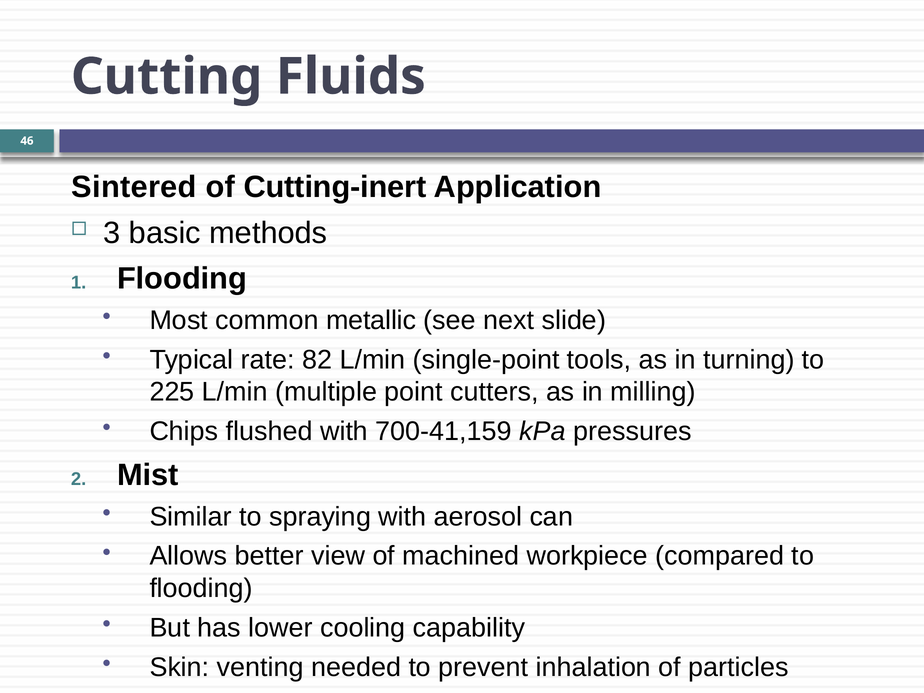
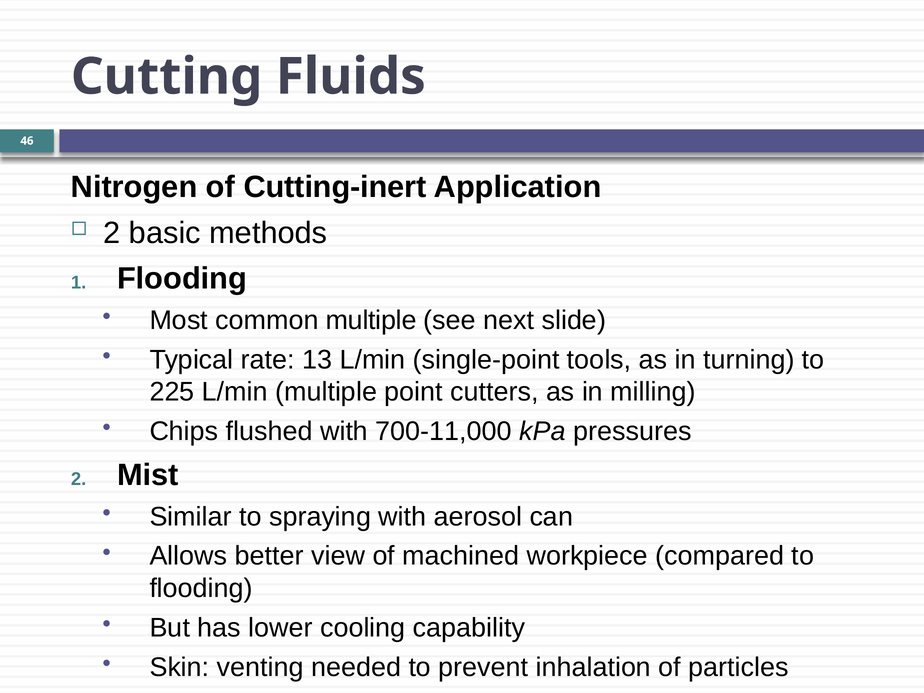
Sintered: Sintered -> Nitrogen
3 at (112, 233): 3 -> 2
common metallic: metallic -> multiple
82: 82 -> 13
700-41,159: 700-41,159 -> 700-11,000
